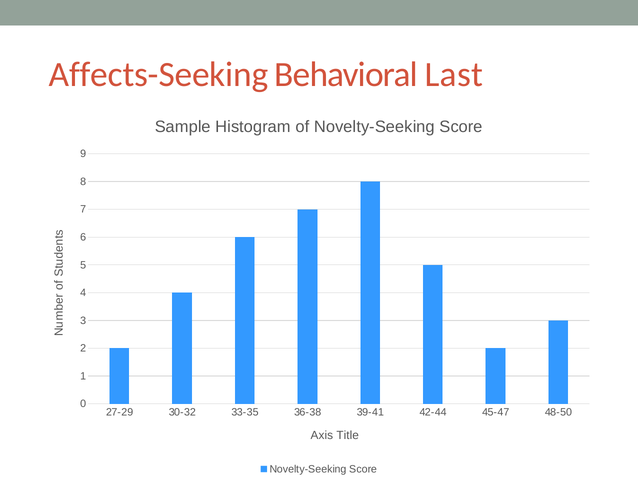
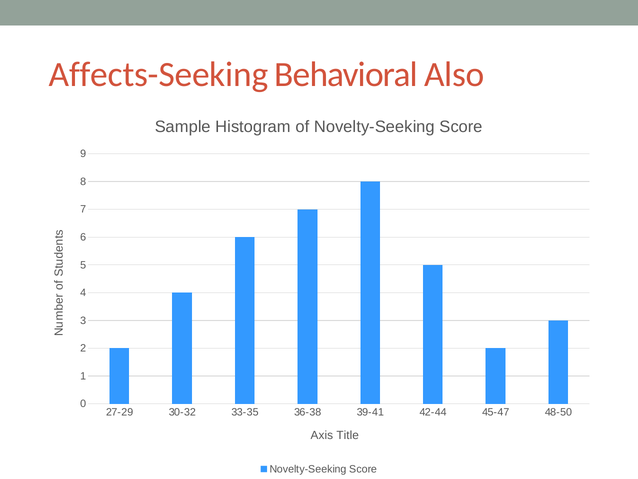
Last: Last -> Also
